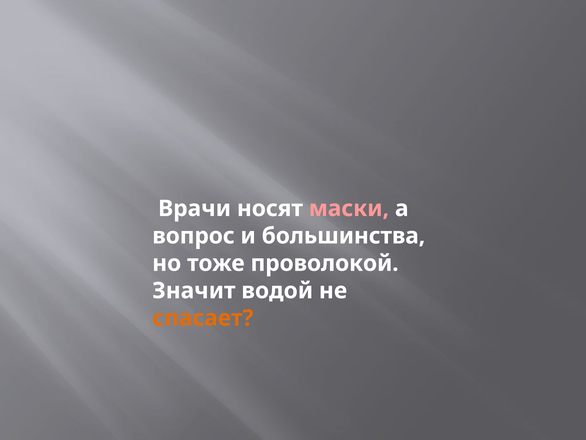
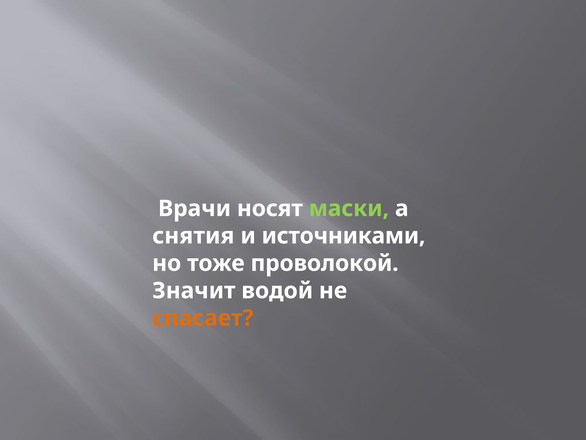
маски colour: pink -> light green
вопрос: вопрос -> снятия
большинства: большинства -> источниками
